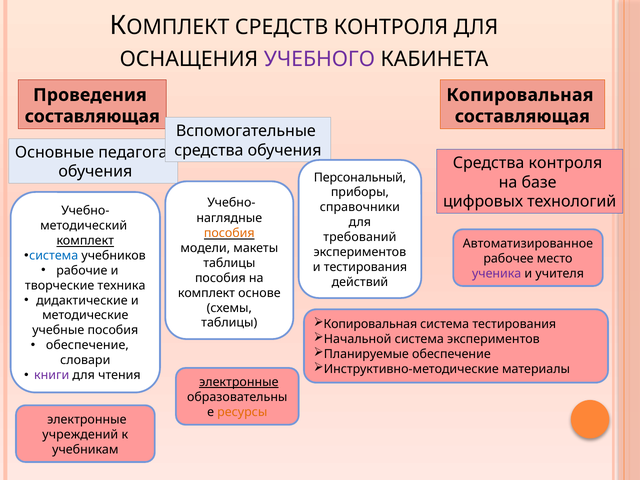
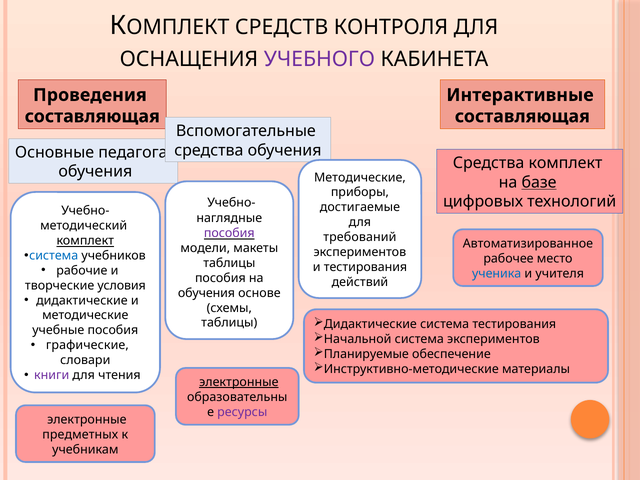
Копировальная at (520, 95): Копировальная -> Интерактивные
Средства контроля: контроля -> комплект
Персональный at (360, 177): Персональный -> Методические
базе underline: none -> present
справочники: справочники -> достигаемые
пособия at (229, 233) colour: orange -> purple
ученика colour: purple -> blue
техника: техника -> условия
комплект at (206, 293): комплект -> обучения
Копировальная at (370, 324): Копировальная -> Дидактические
обеспечение at (87, 345): обеспечение -> графические
ресурсы colour: orange -> purple
учреждений: учреждений -> предметных
